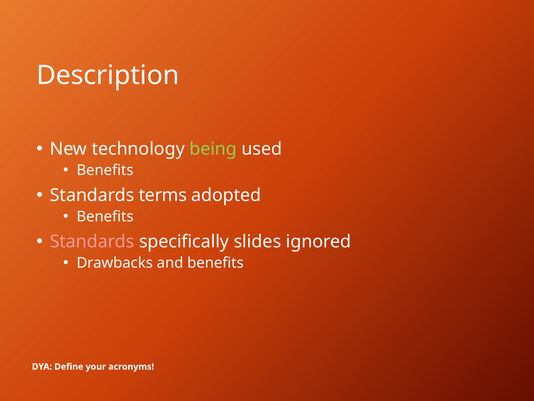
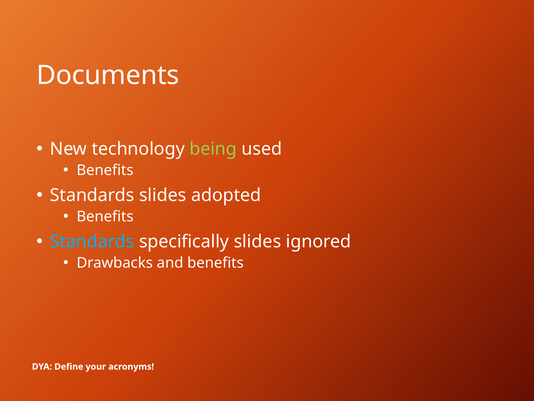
Description: Description -> Documents
Standards terms: terms -> slides
Standards at (92, 241) colour: pink -> light blue
